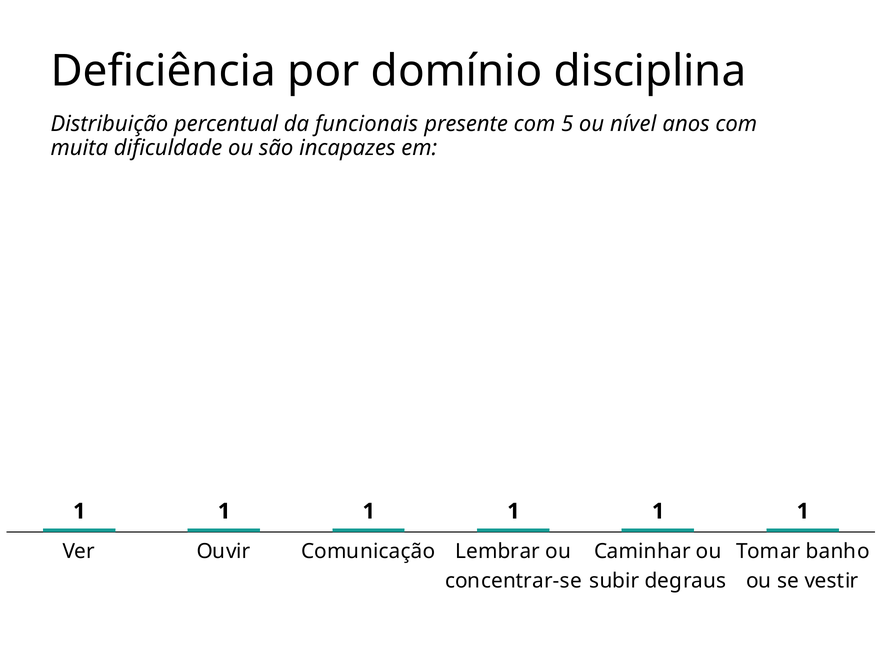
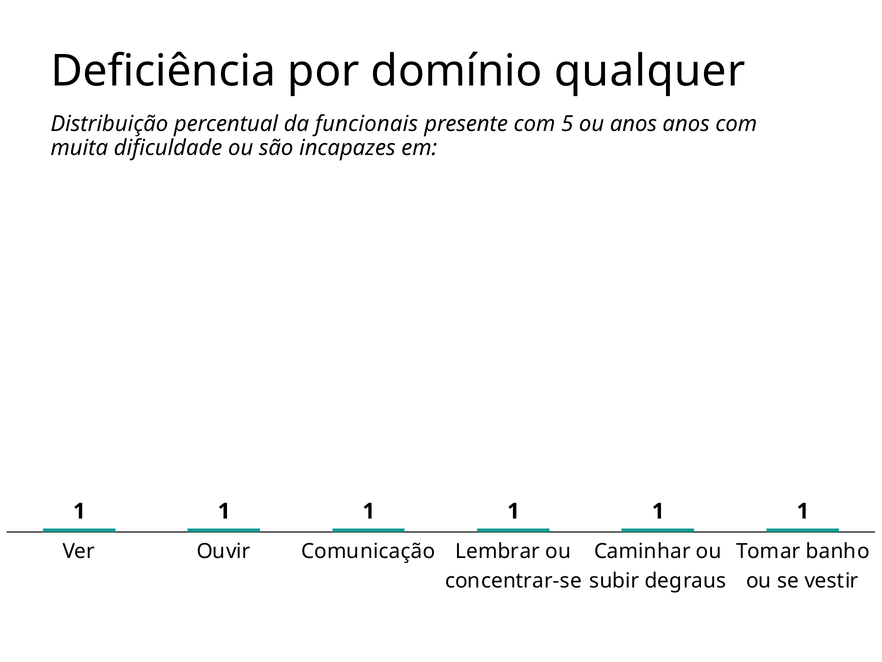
disciplina: disciplina -> qualquer
ou nível: nível -> anos
